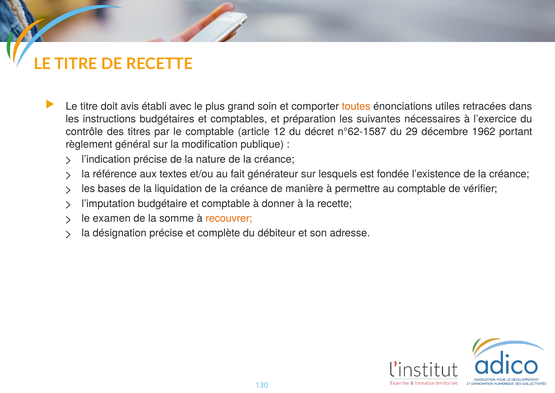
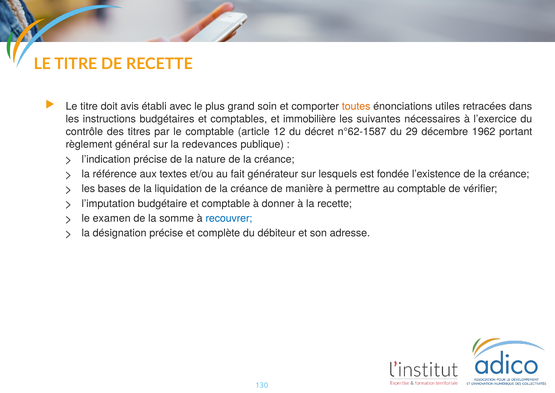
préparation: préparation -> immobilière
modification: modification -> redevances
recouvrer colour: orange -> blue
